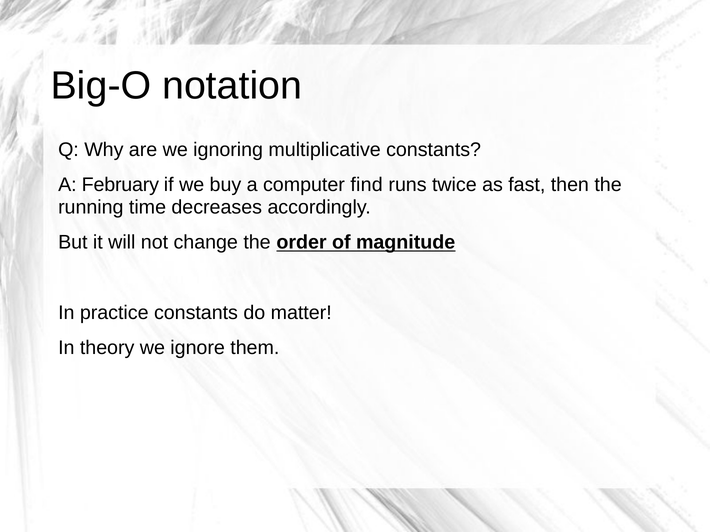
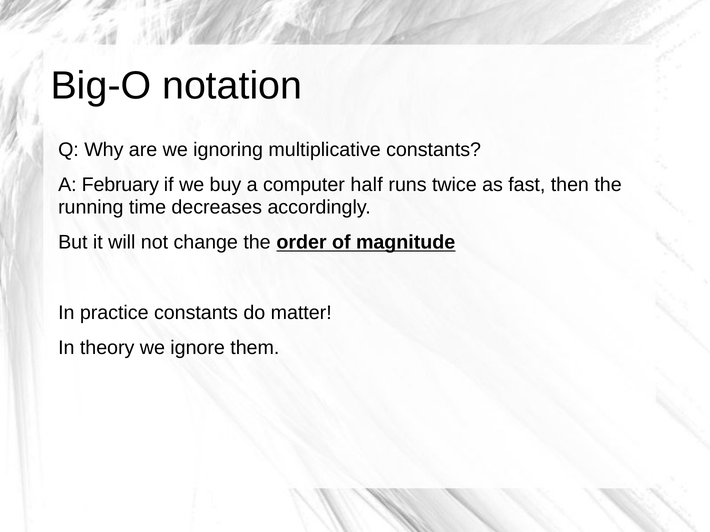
find: find -> half
